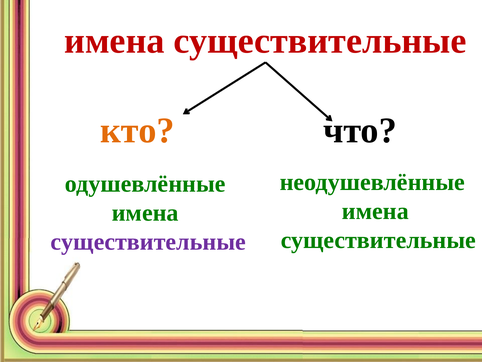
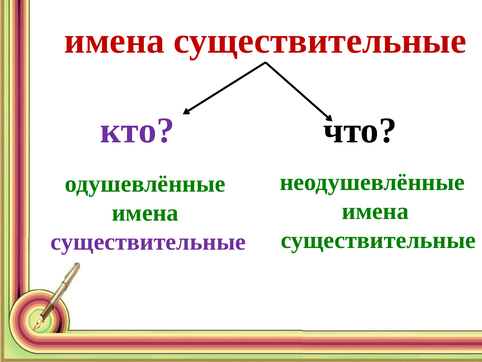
кто colour: orange -> purple
